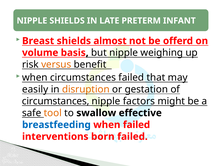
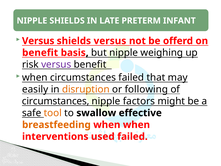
Breast at (38, 41): Breast -> Versus
shields almost: almost -> versus
volume at (40, 53): volume -> benefit
versus at (56, 64) colour: orange -> purple
gestation: gestation -> following
breastfeeding colour: blue -> orange
when failed: failed -> when
born: born -> used
